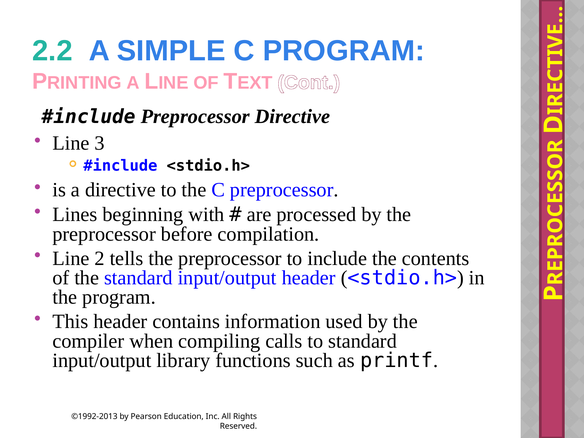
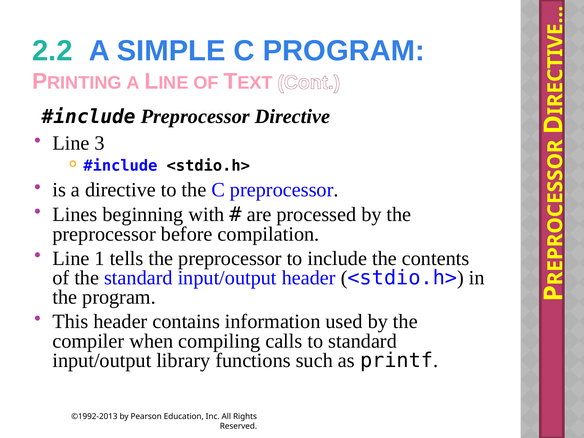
2: 2 -> 1
